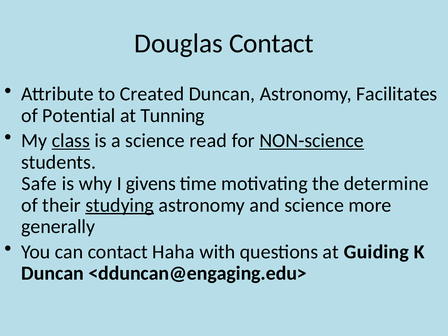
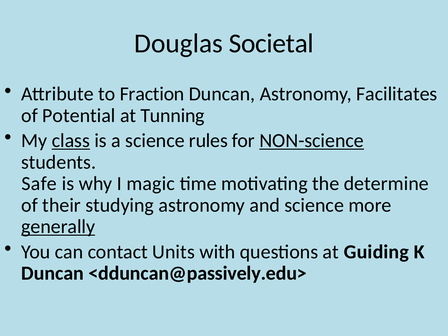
Douglas Contact: Contact -> Societal
Created: Created -> Fraction
read: read -> rules
givens: givens -> magic
studying underline: present -> none
generally underline: none -> present
Haha: Haha -> Units
<dduncan@engaging.edu>: <dduncan@engaging.edu> -> <dduncan@passively.edu>
